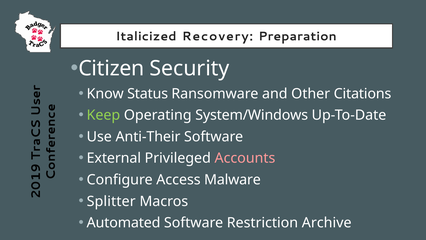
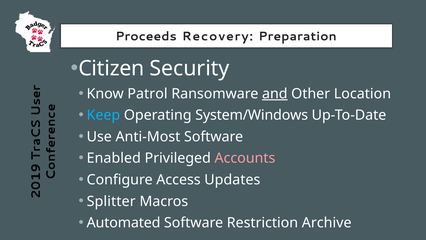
Italicized: Italicized -> Proceeds
Status: Status -> Patrol
and underline: none -> present
Citations: Citations -> Location
Keep colour: light green -> light blue
Anti-Their: Anti-Their -> Anti-Most
External: External -> Enabled
Malware: Malware -> Updates
